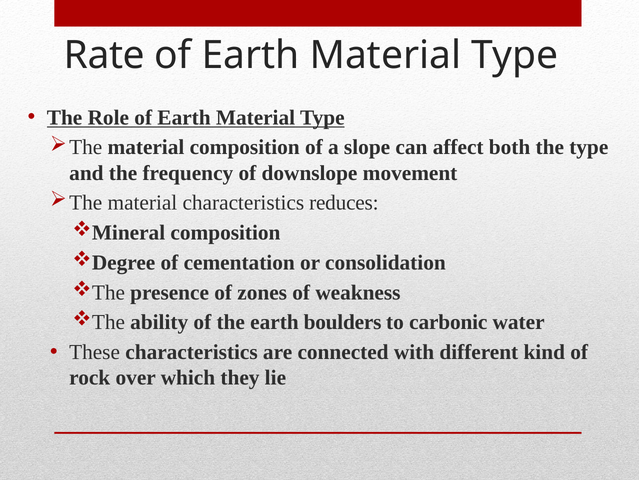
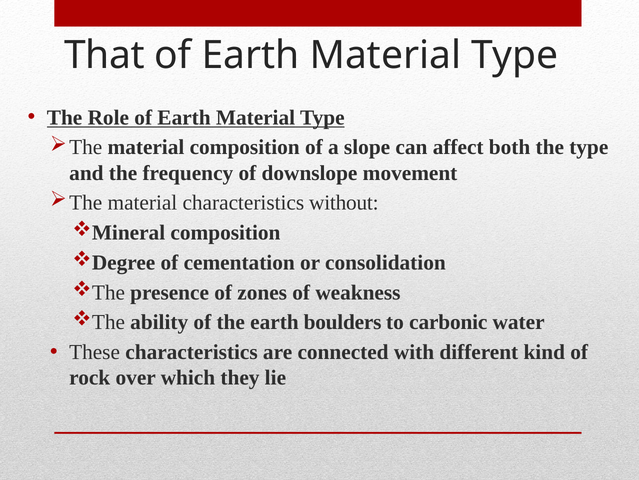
Rate: Rate -> That
reduces: reduces -> without
